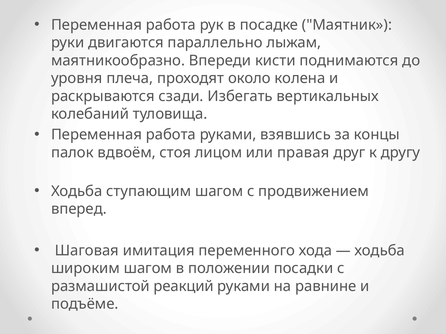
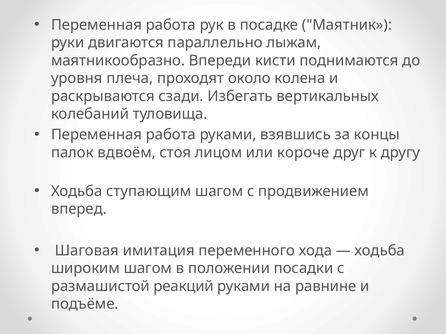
правая: правая -> короче
